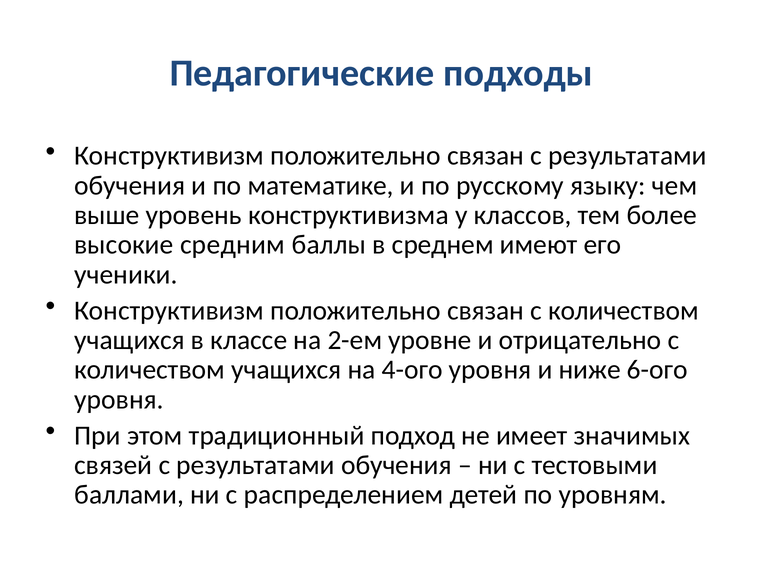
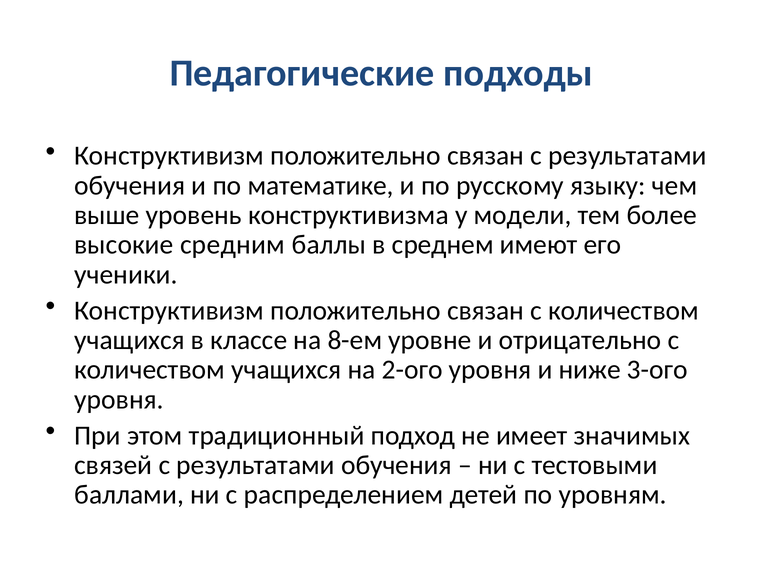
классов: классов -> модели
2-ем: 2-ем -> 8-ем
4-ого: 4-ого -> 2-ого
6-ого: 6-ого -> 3-ого
